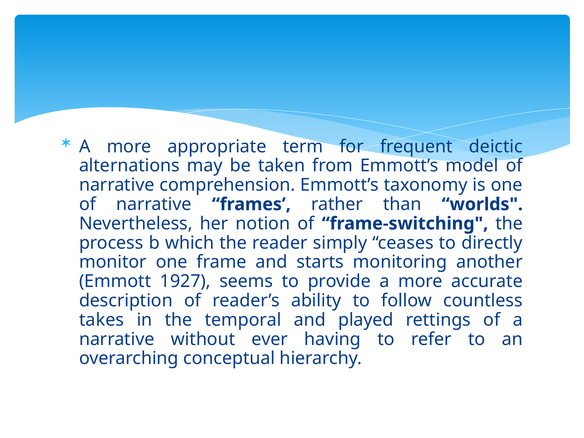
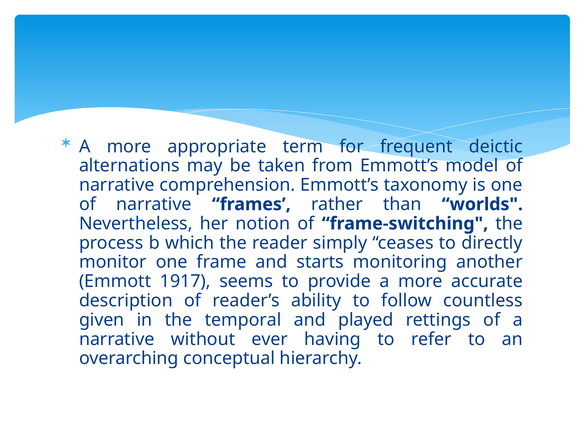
1927: 1927 -> 1917
takes: takes -> given
